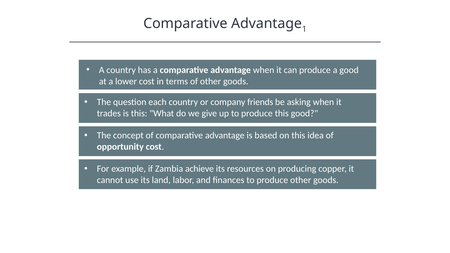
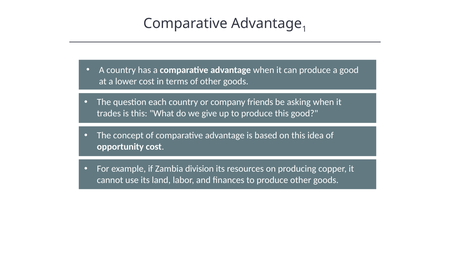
achieve: achieve -> division
